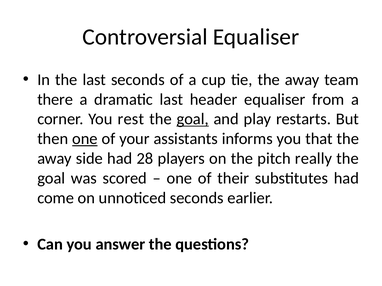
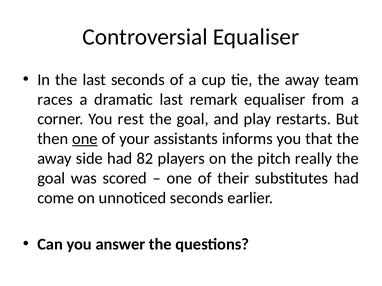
there: there -> races
header: header -> remark
goal at (193, 119) underline: present -> none
28: 28 -> 82
